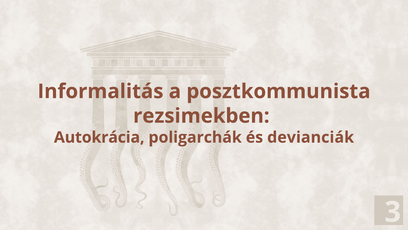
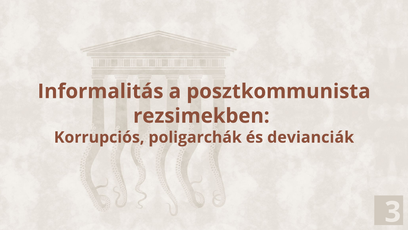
Autokrácia: Autokrácia -> Korrupciós
